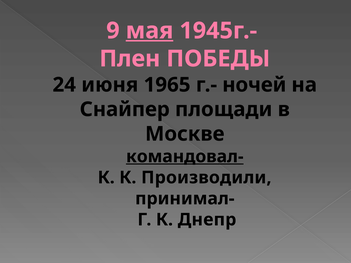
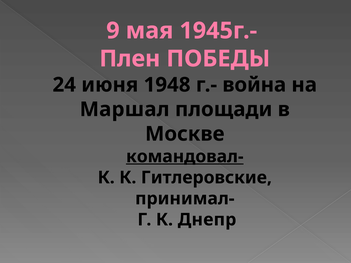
мая underline: present -> none
1965: 1965 -> 1948
ночей: ночей -> война
Снайпер: Снайпер -> Маршал
Производили: Производили -> Гитлеровские
